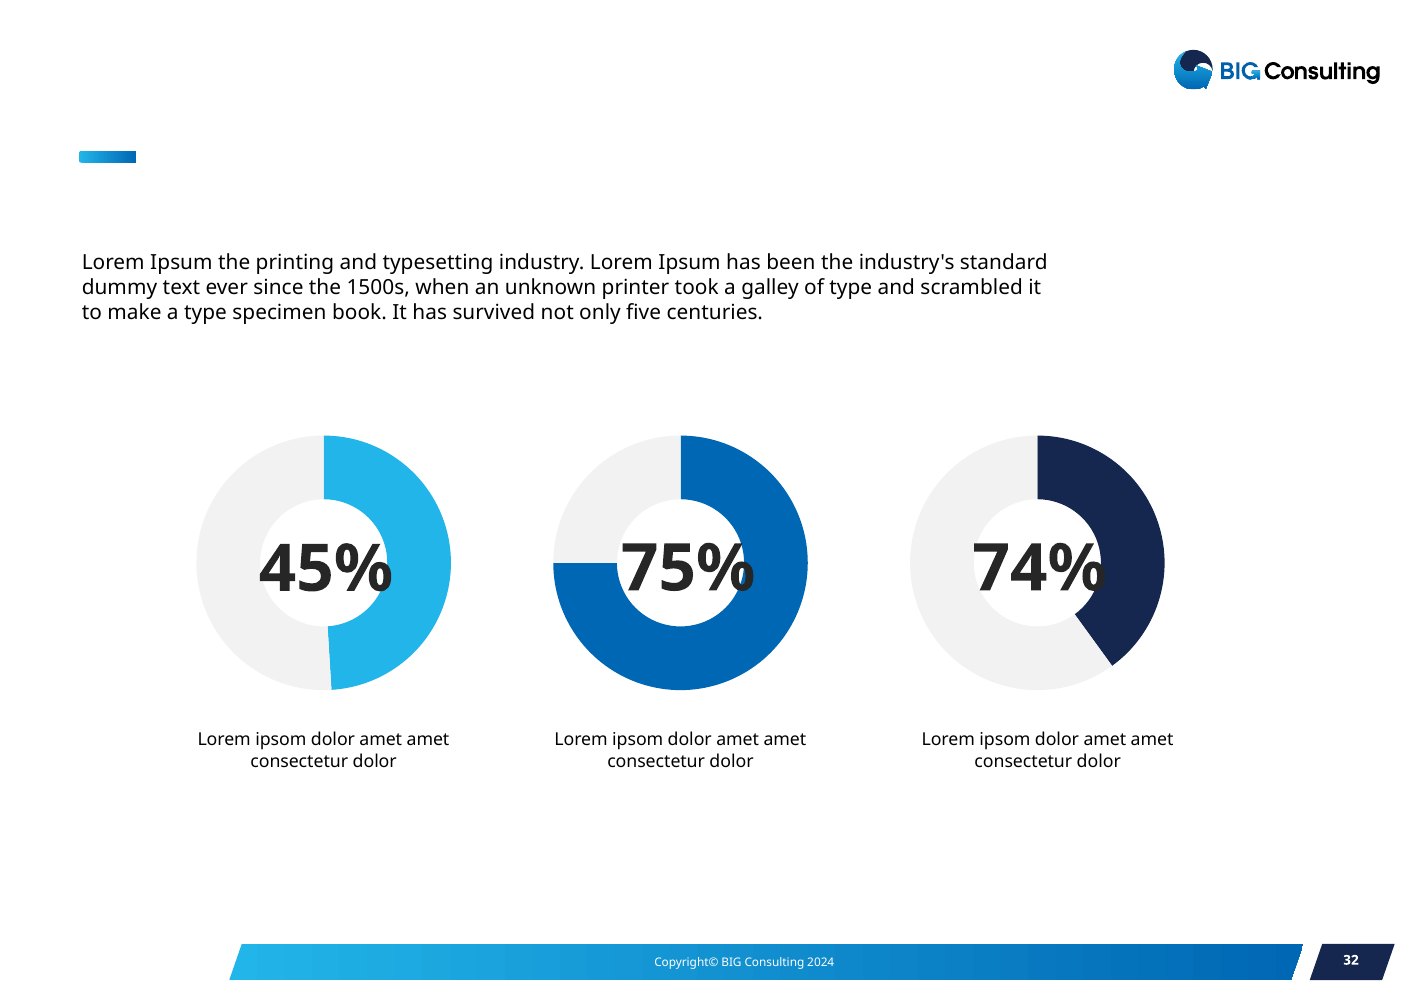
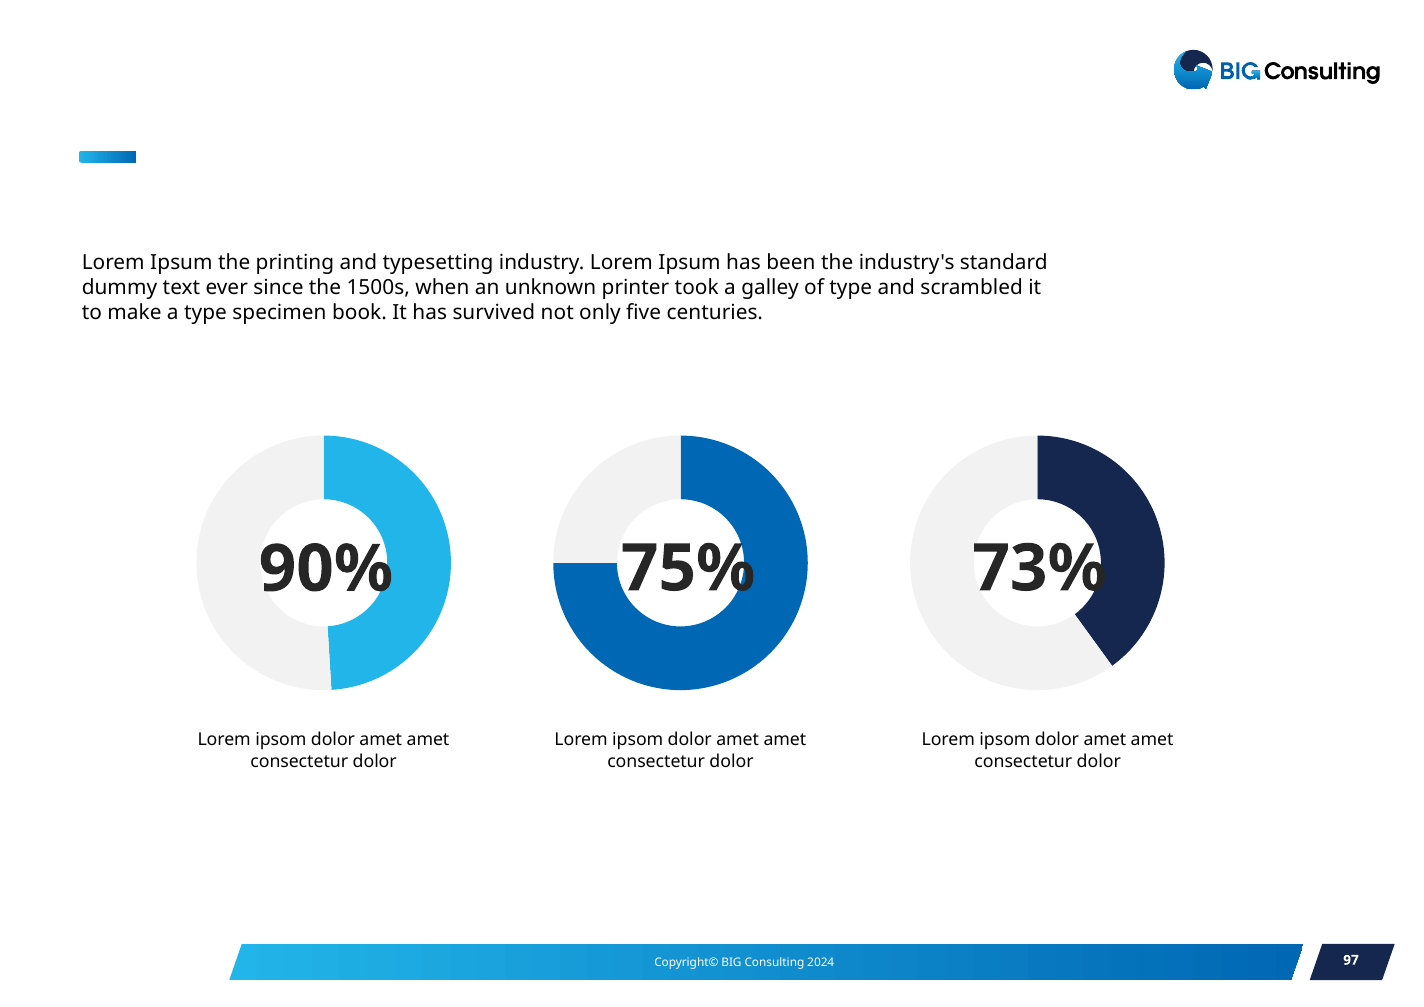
45%: 45% -> 90%
74%: 74% -> 73%
32: 32 -> 97
